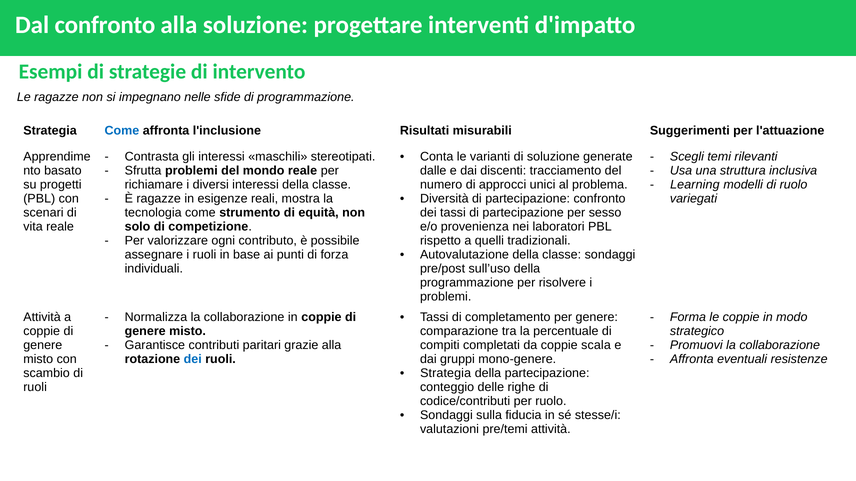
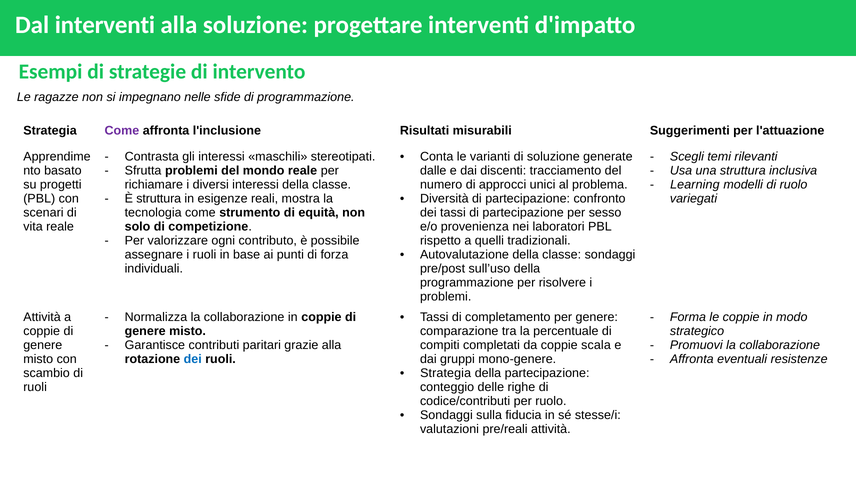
Dal confronto: confronto -> interventi
Come at (122, 131) colour: blue -> purple
È ragazze: ragazze -> struttura
pre/temi: pre/temi -> pre/reali
